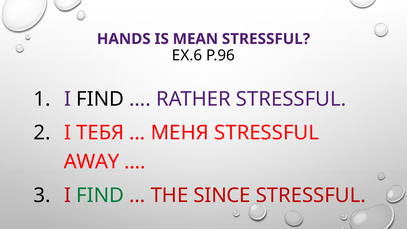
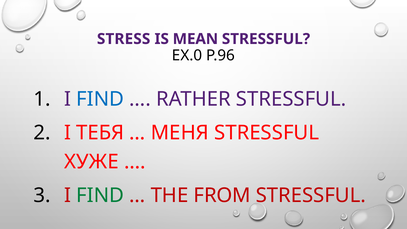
HANDS: HANDS -> STRESS
EX.6: EX.6 -> EX.0
FIND at (100, 99) colour: black -> blue
AWAY: AWAY -> ХУЖЕ
SINCE: SINCE -> FROM
